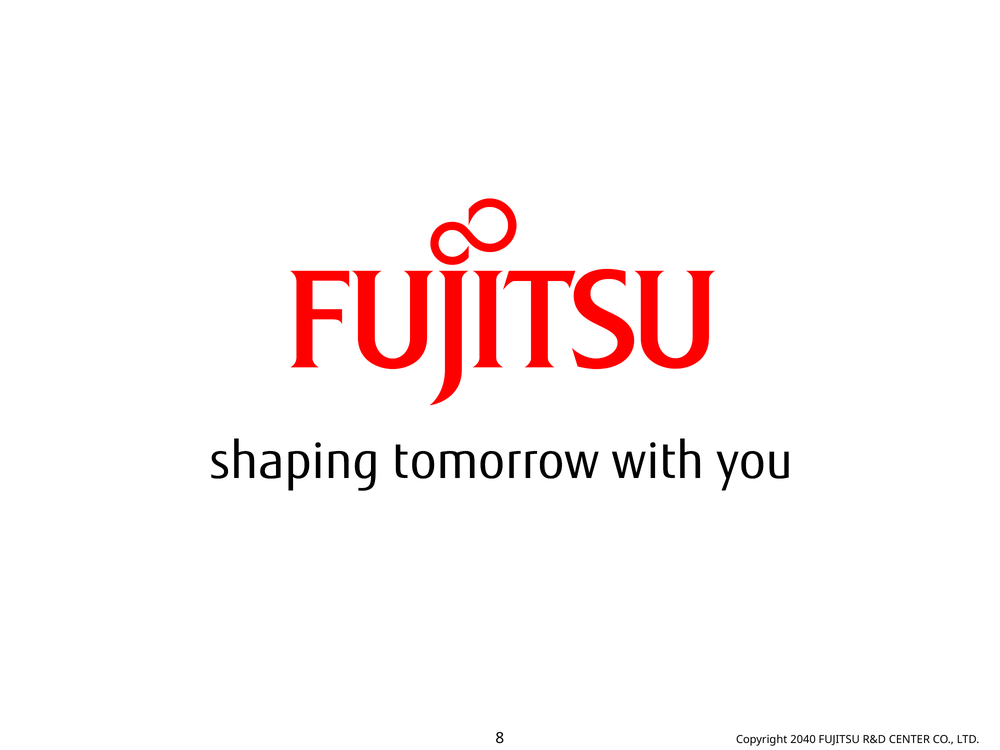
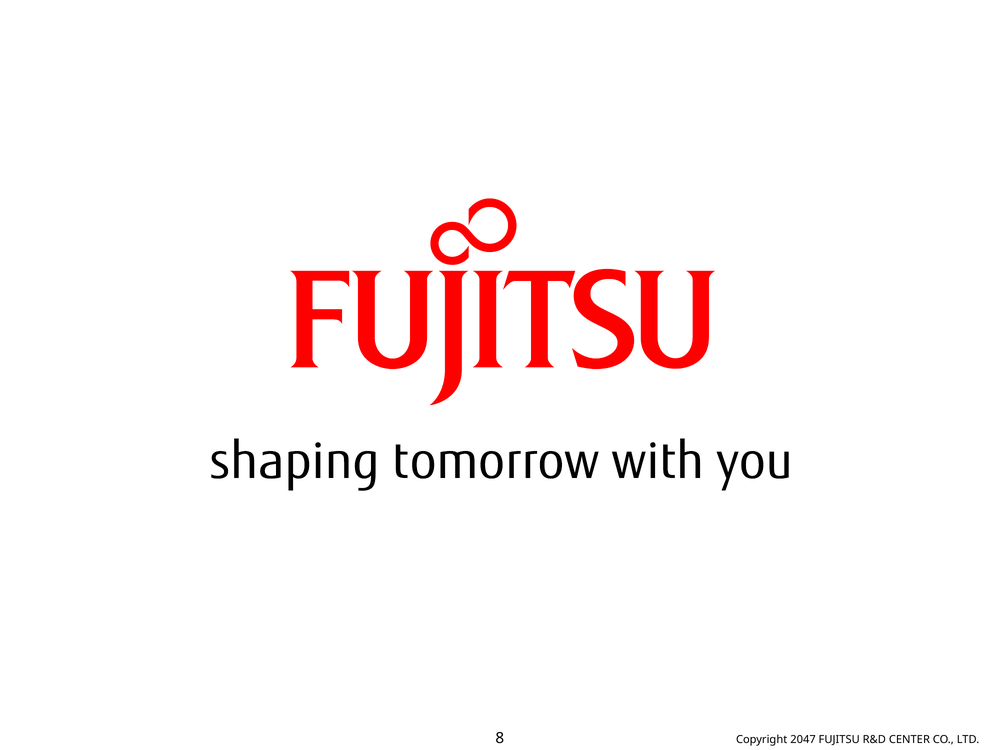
2040: 2040 -> 2047
